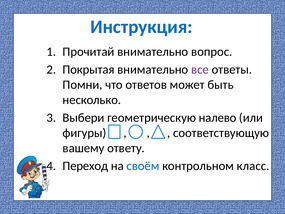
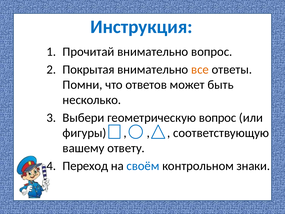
все colour: purple -> orange
геометрическую налево: налево -> вопрос
класс: класс -> знаки
